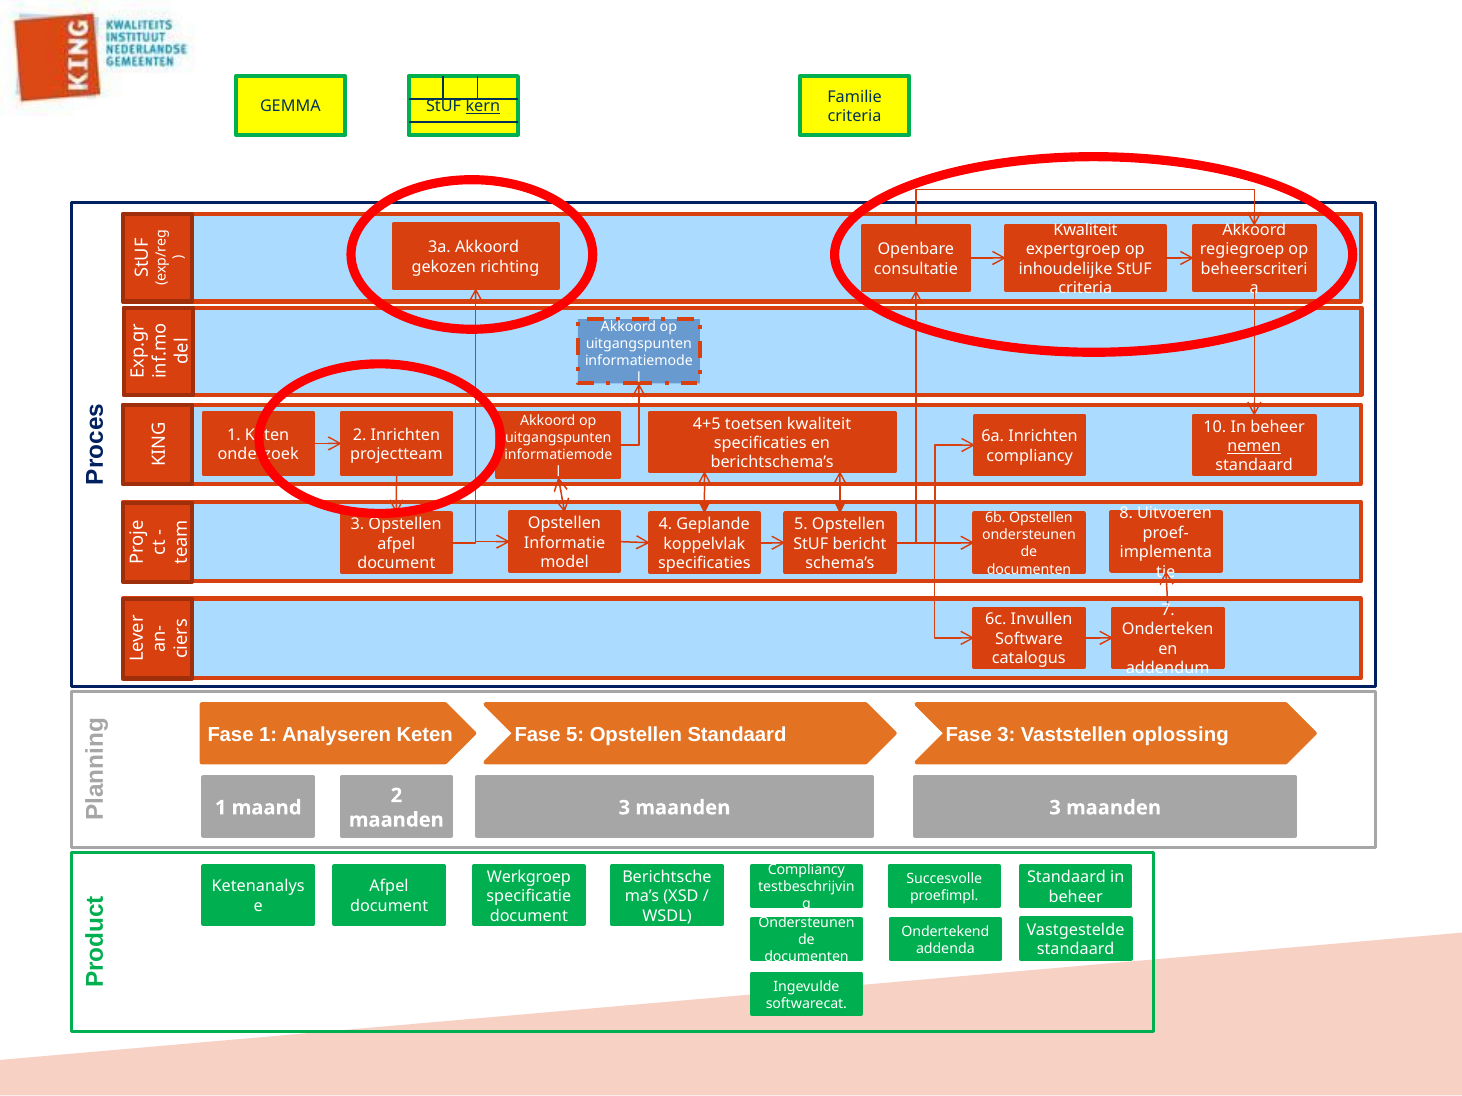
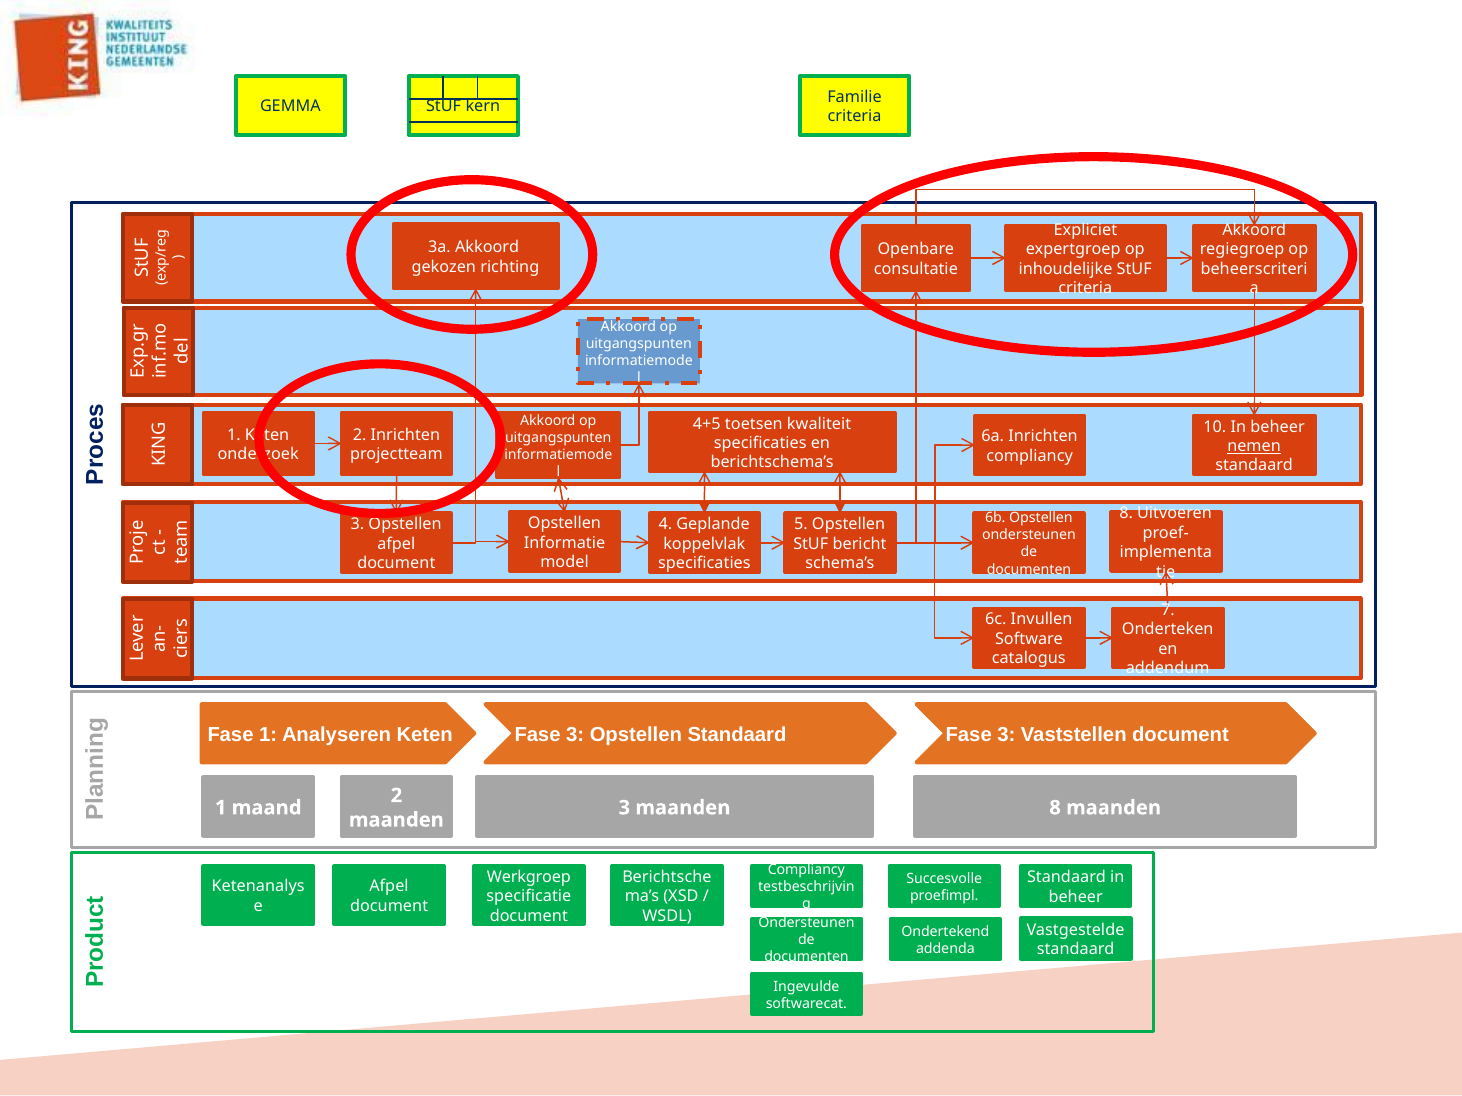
kern underline: present -> none
Kwaliteit at (1085, 230): Kwaliteit -> Expliciet
Keten Fase 5: 5 -> 3
Vaststellen oplossing: oplossing -> document
3 maanden 3: 3 -> 8
